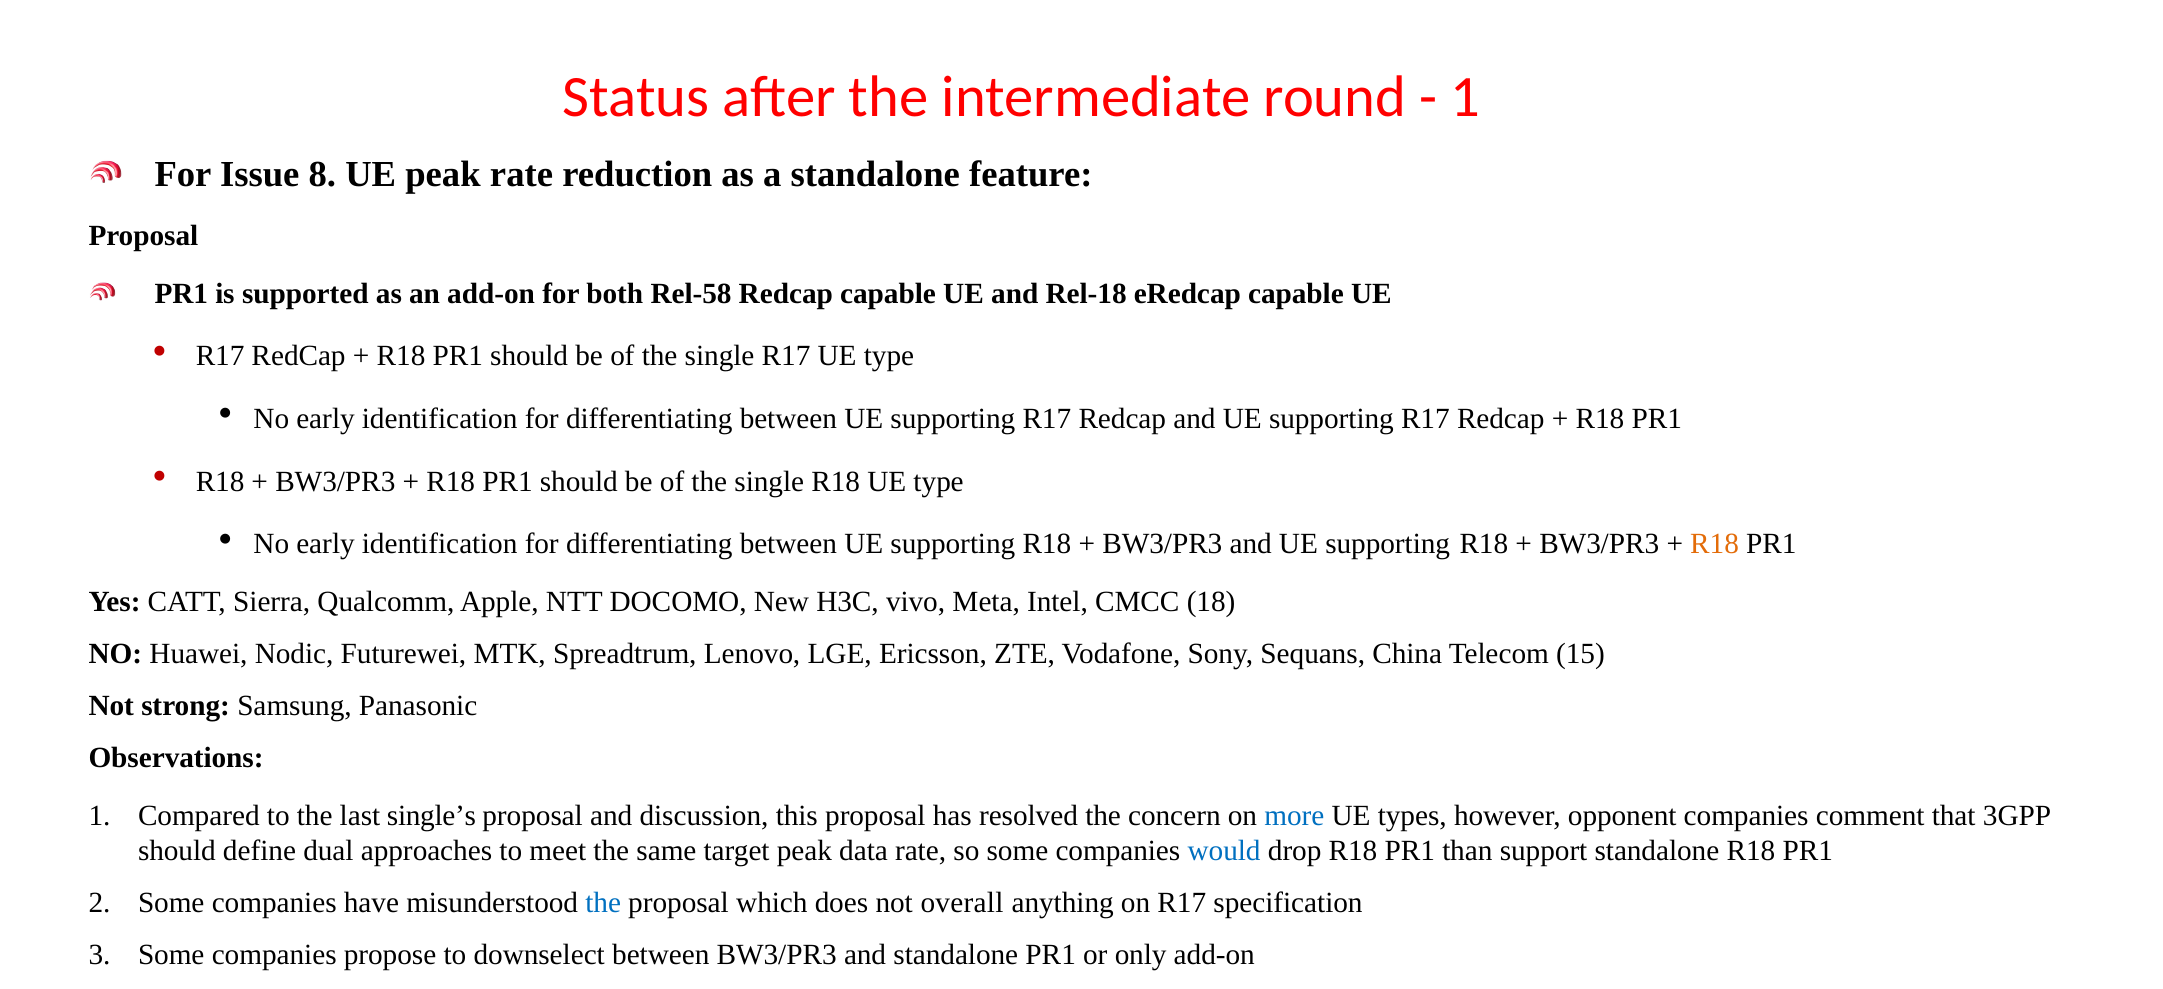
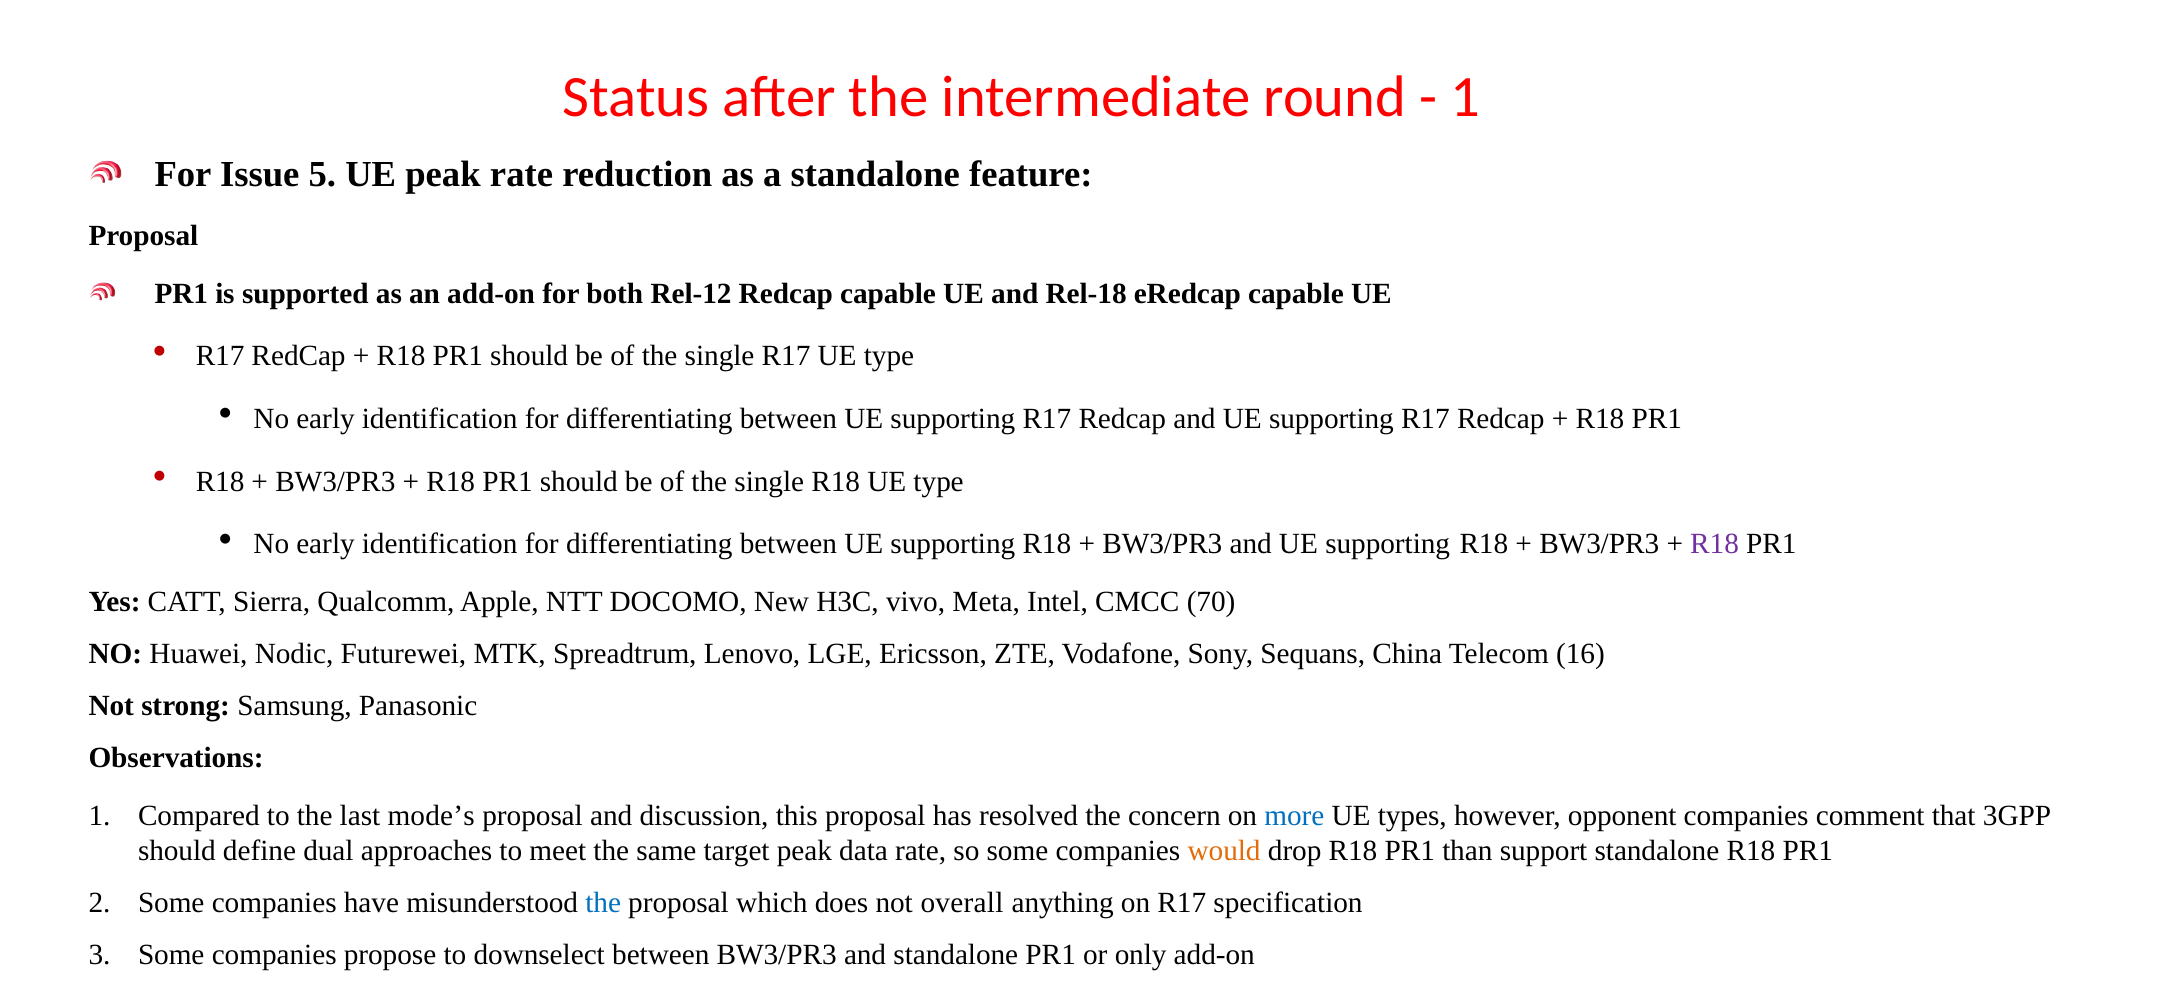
8: 8 -> 5
Rel-58: Rel-58 -> Rel-12
R18 at (1715, 544) colour: orange -> purple
18: 18 -> 70
15: 15 -> 16
single’s: single’s -> mode’s
would colour: blue -> orange
